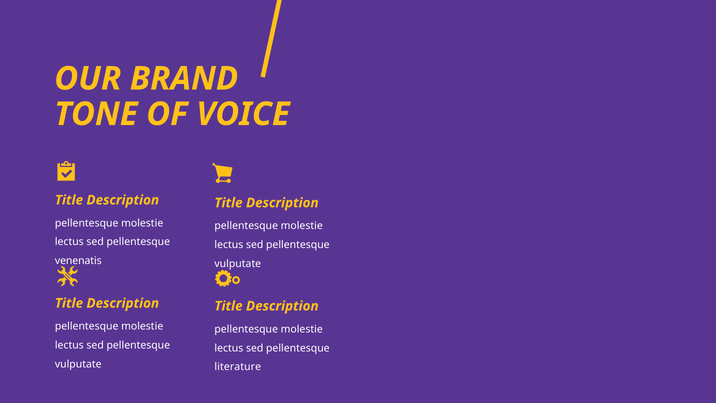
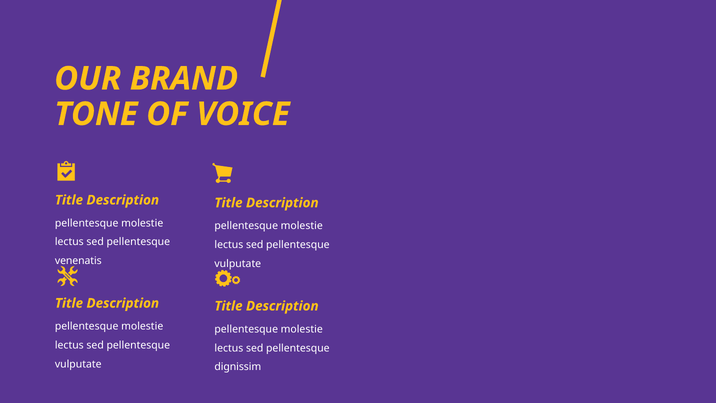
literature: literature -> dignissim
